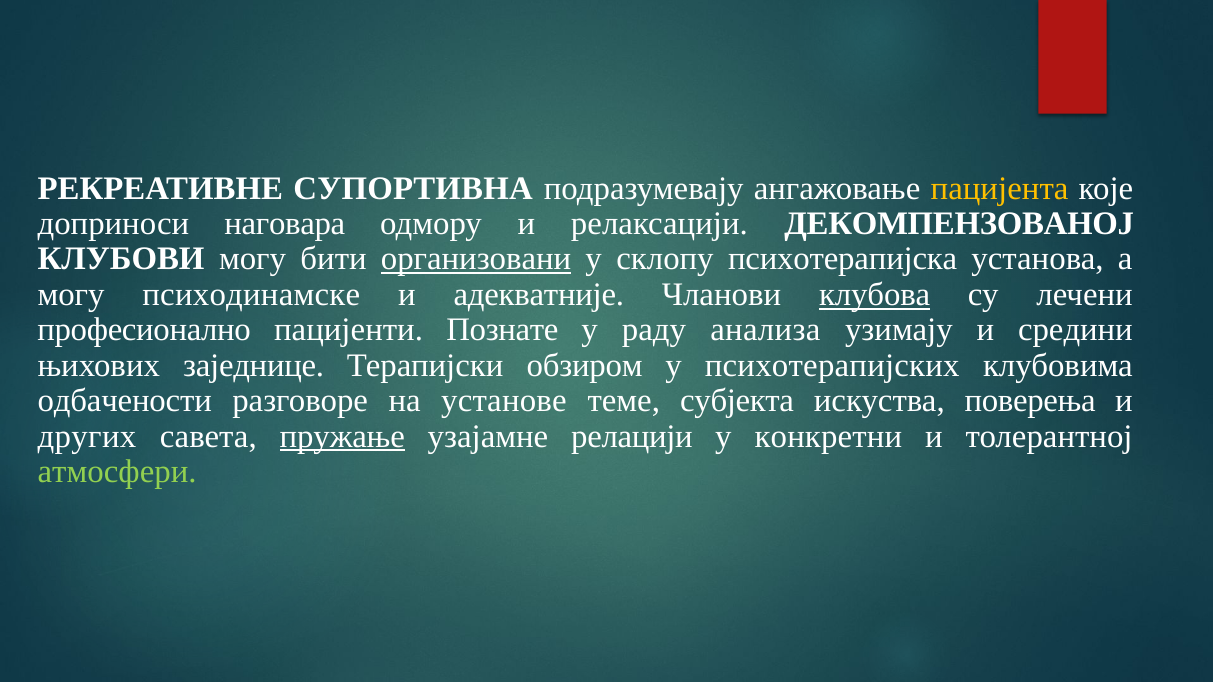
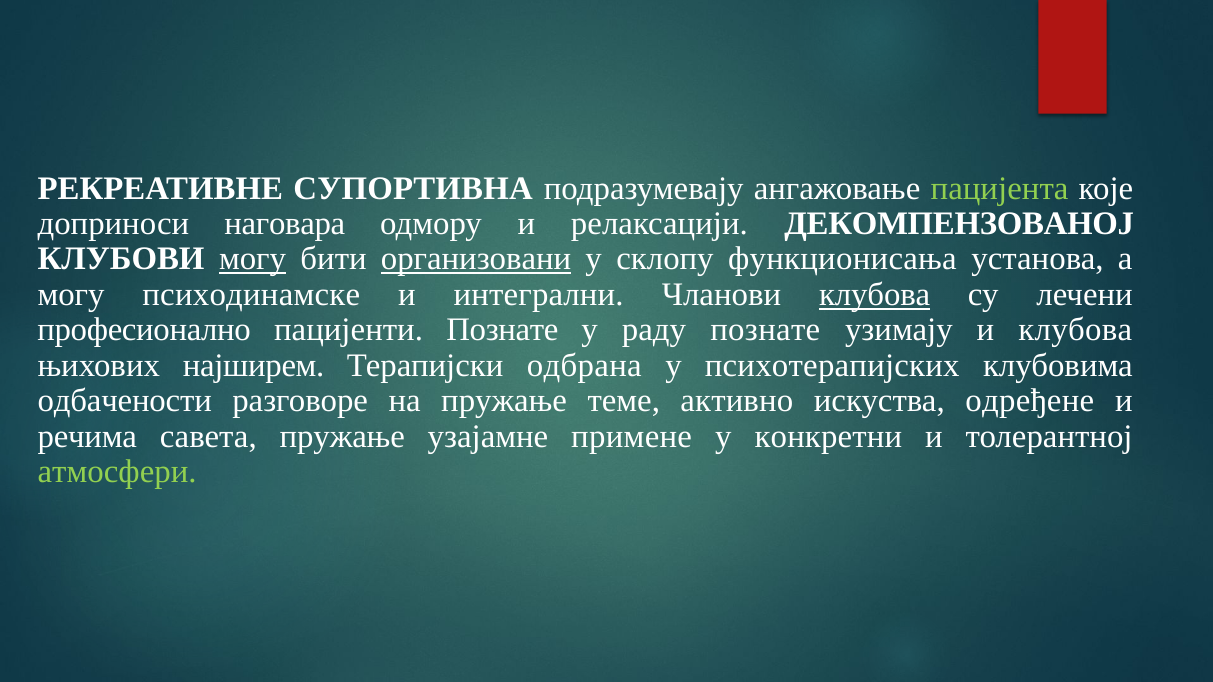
пацијента colour: yellow -> light green
могу at (253, 259) underline: none -> present
психотерапијска: психотерапијска -> функционисања
адекватније: адекватније -> интегрални
раду анализа: анализа -> познате
и средини: средини -> клубова
заједнице: заједнице -> најширем
обзиром: обзиром -> одбрана
на установе: установе -> пружање
субјекта: субјекта -> активно
поверења: поверења -> одређене
других: других -> речима
пружање at (342, 437) underline: present -> none
релацији: релацији -> примене
